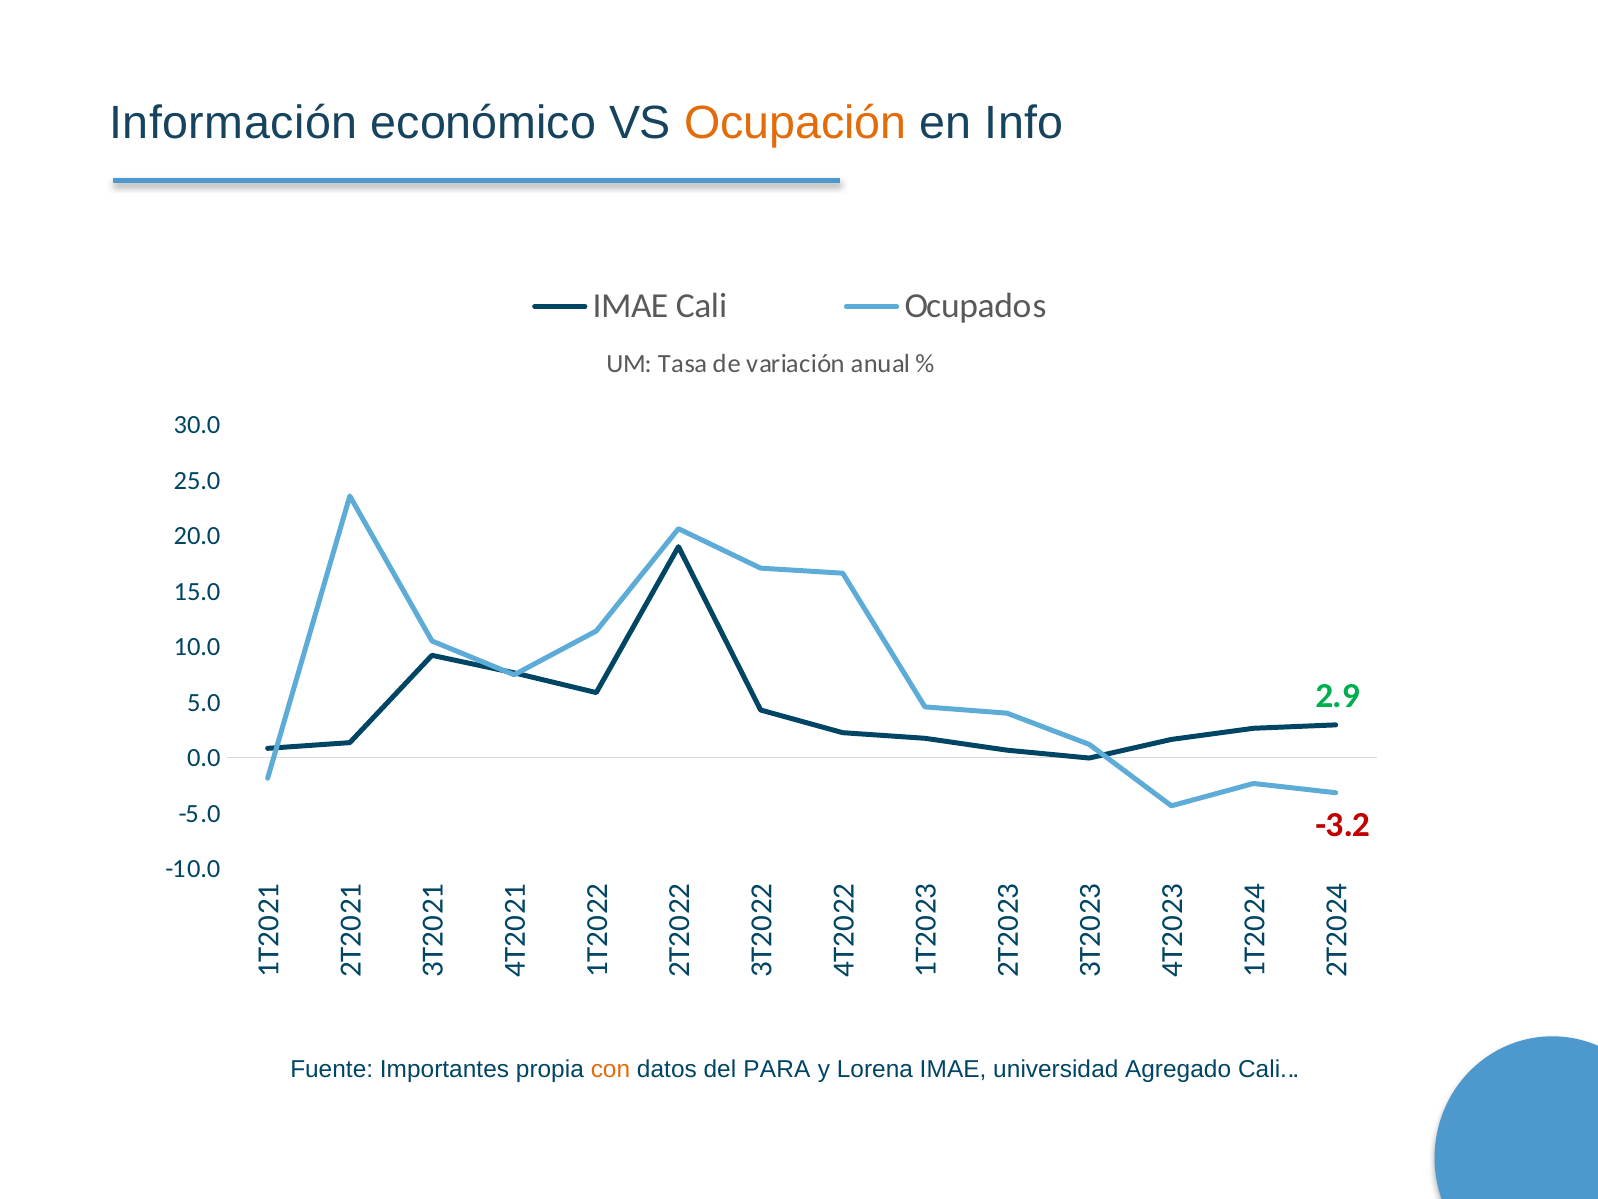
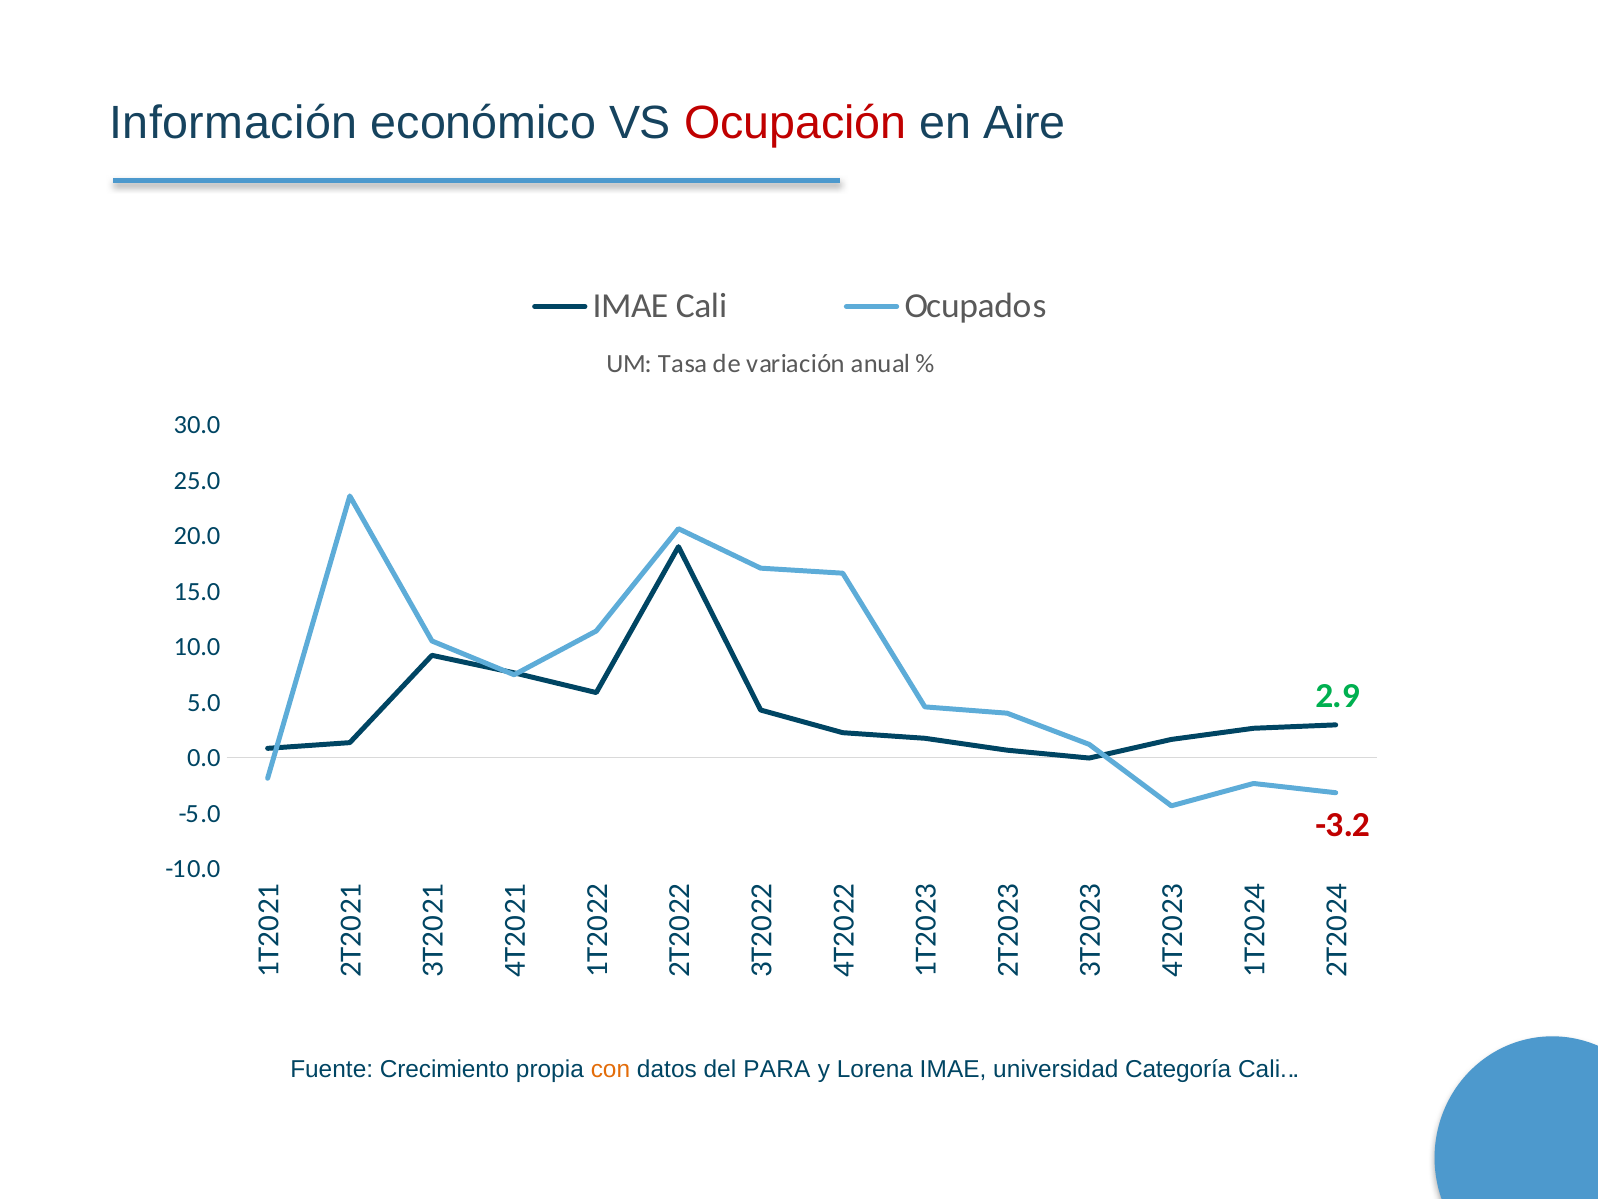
Ocupación colour: orange -> red
Info: Info -> Aire
Importantes: Importantes -> Crecimiento
Agregado: Agregado -> Categoría
